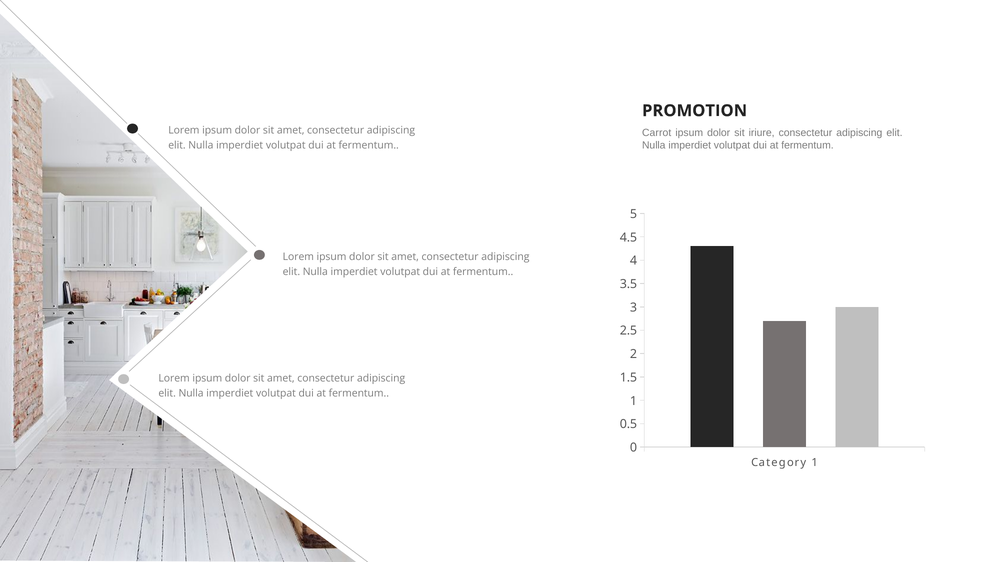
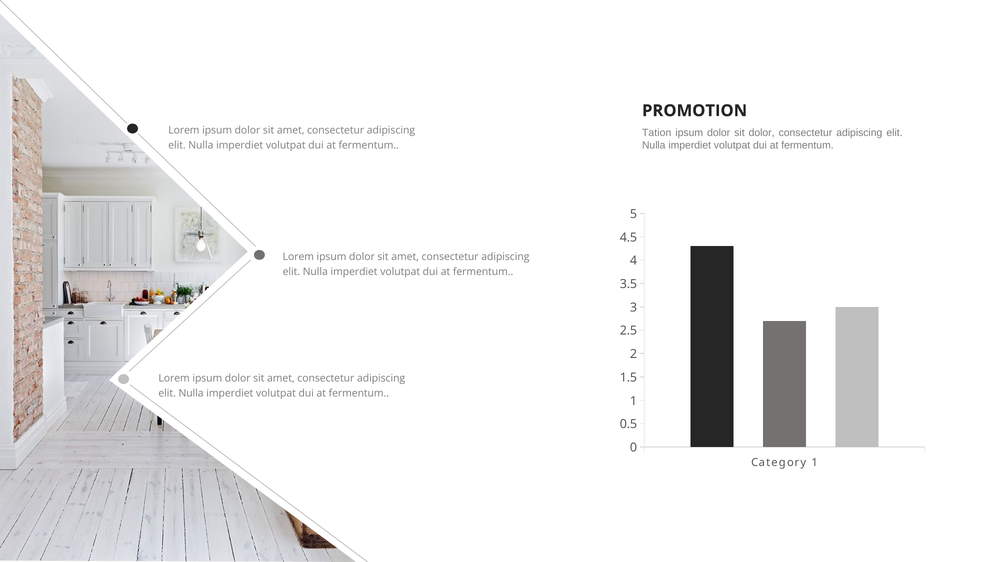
Carrot: Carrot -> Tation
sit iriure: iriure -> dolor
